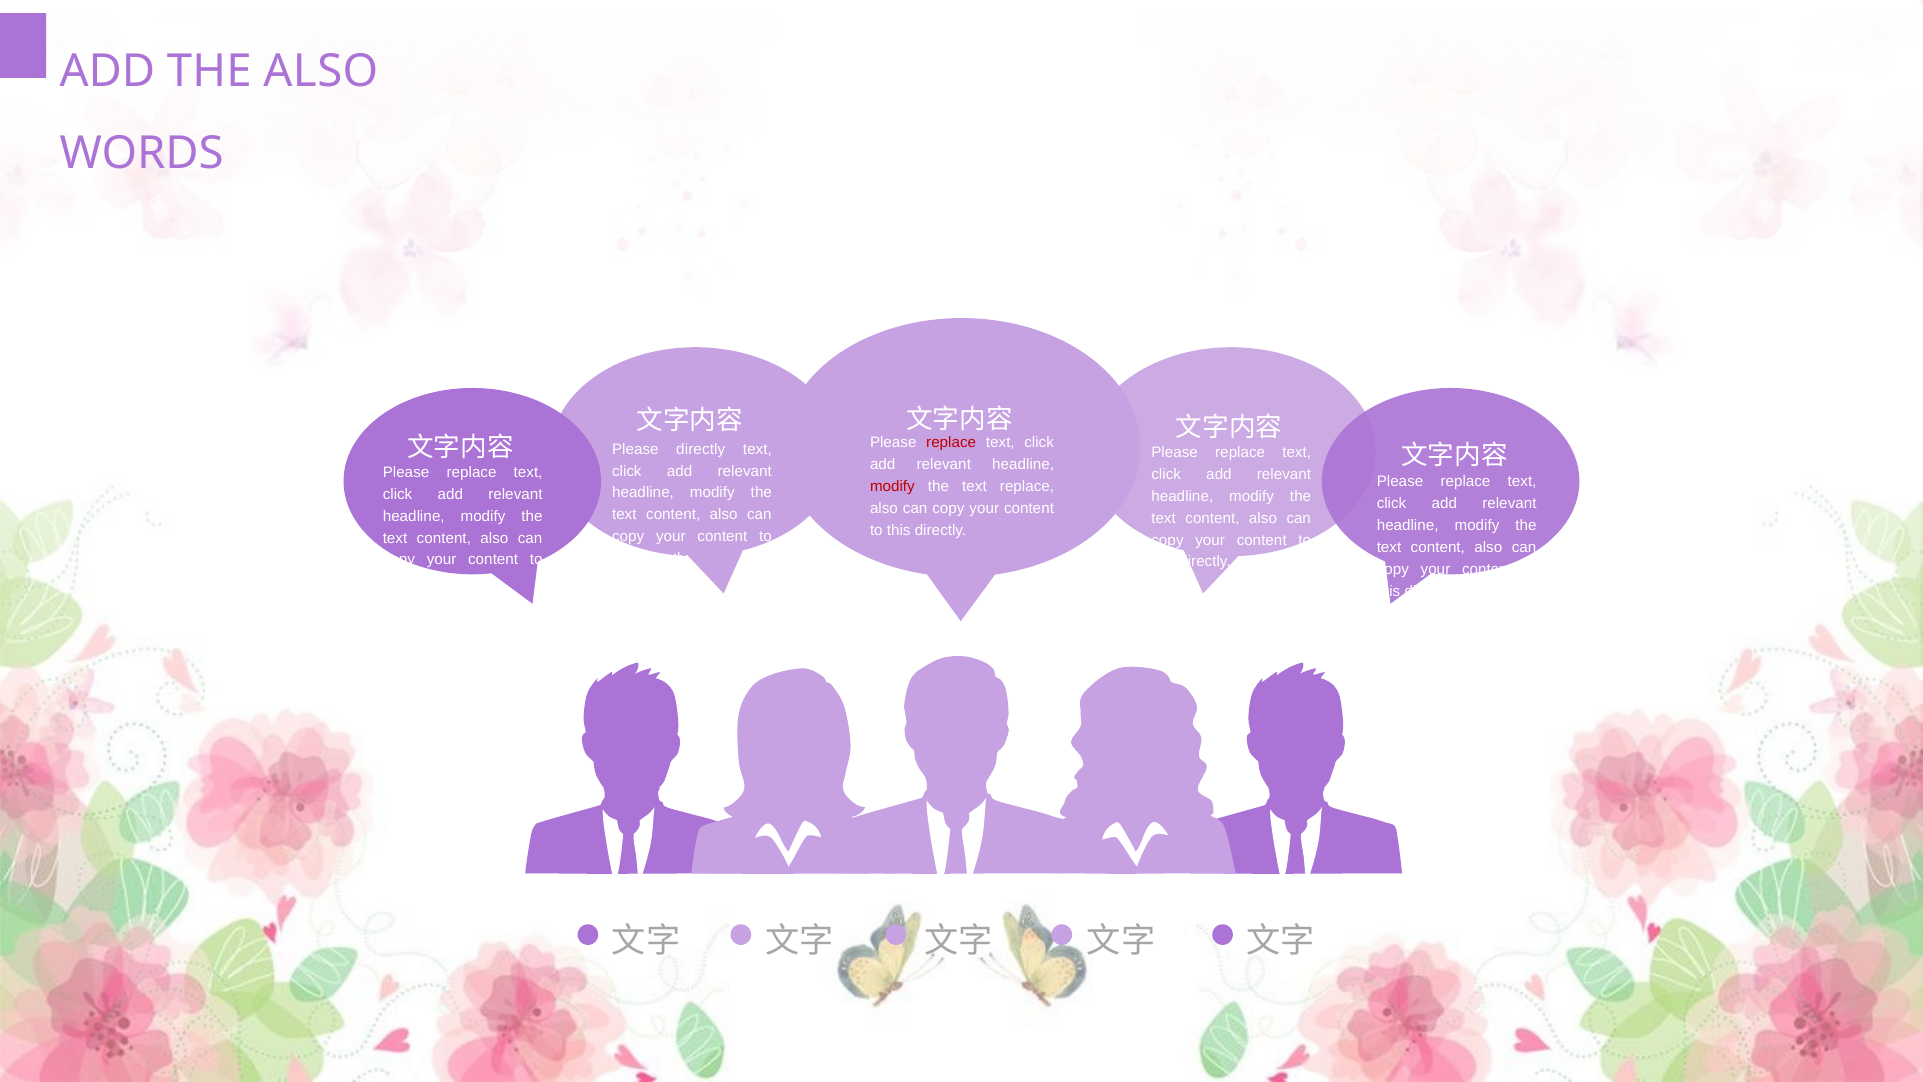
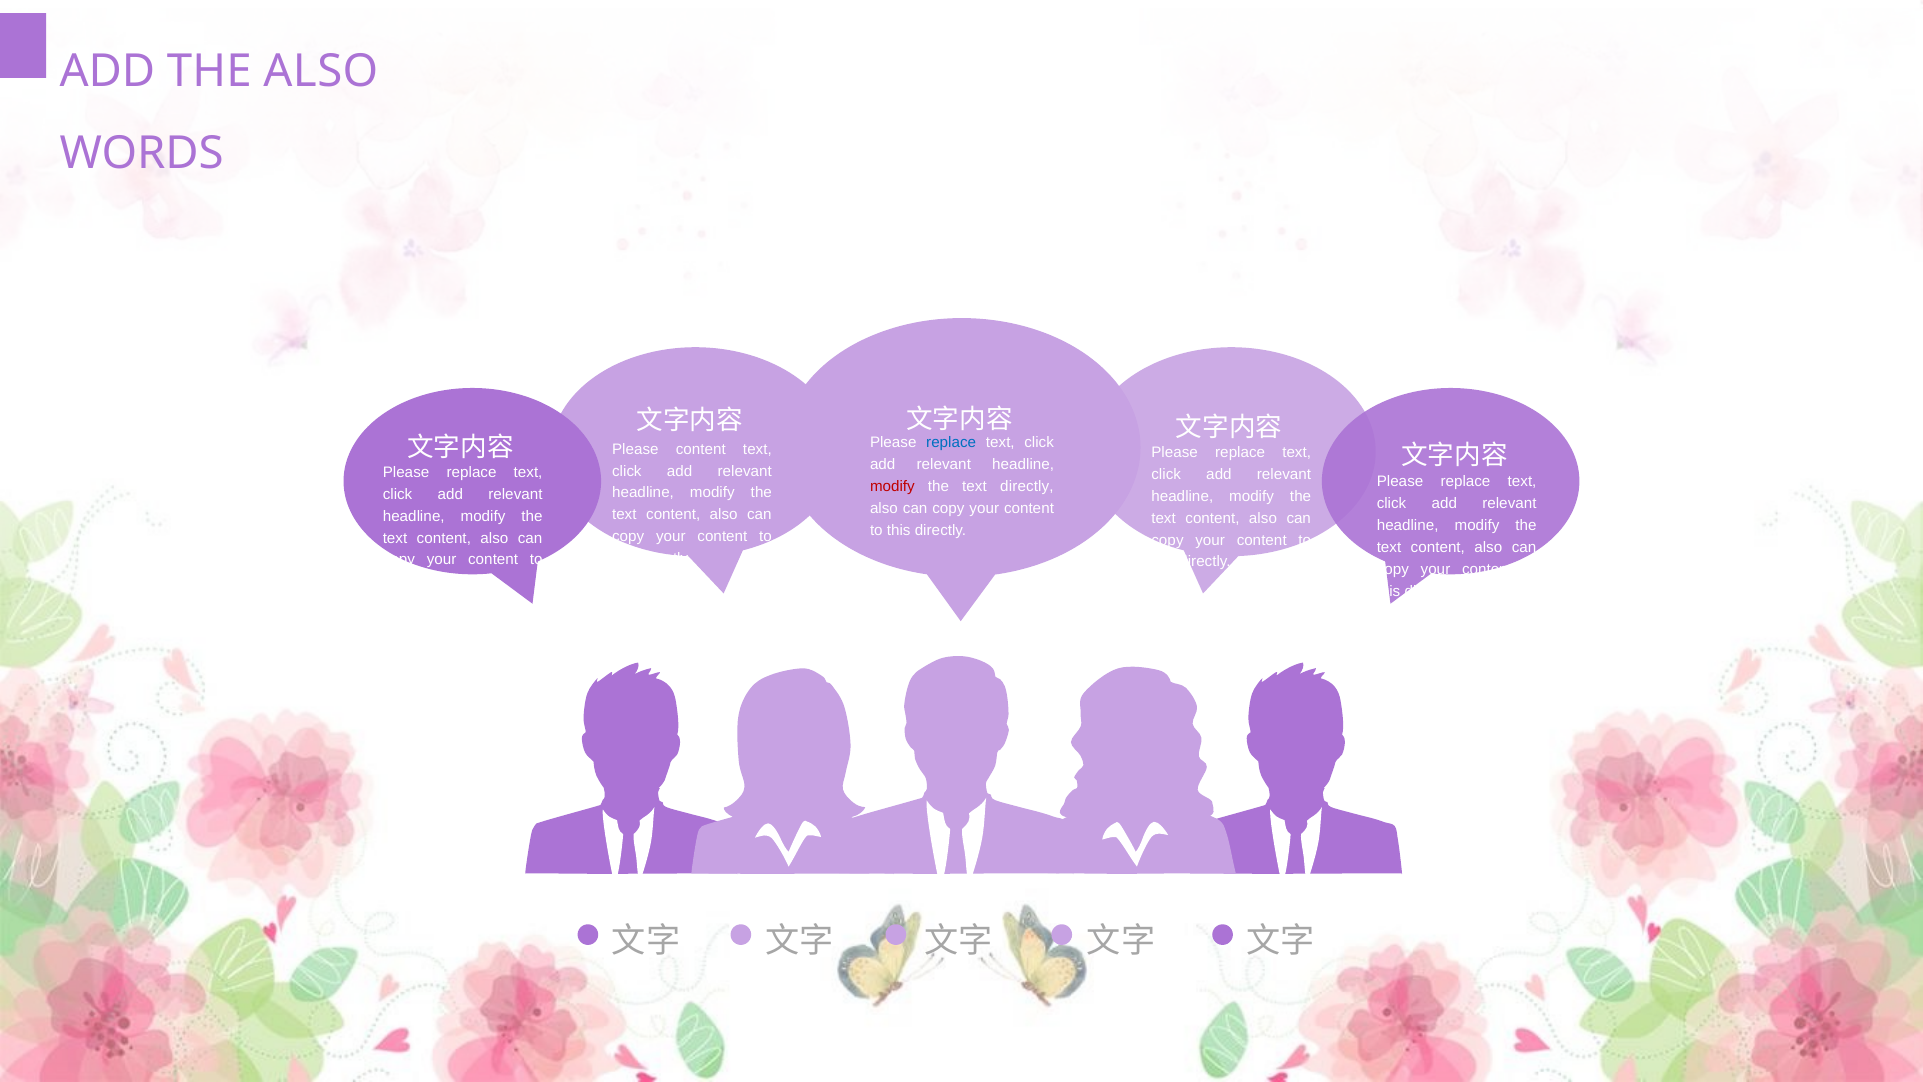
replace at (951, 443) colour: red -> blue
Please directly: directly -> content
text replace: replace -> directly
